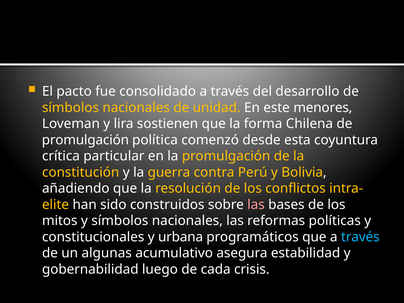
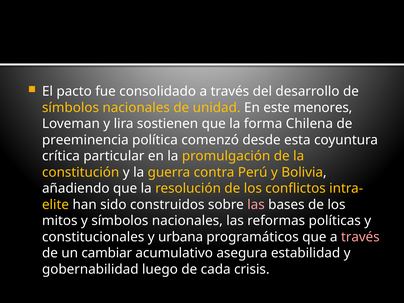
promulgación at (85, 140): promulgación -> preeminencia
través at (360, 237) colour: light blue -> pink
algunas: algunas -> cambiar
